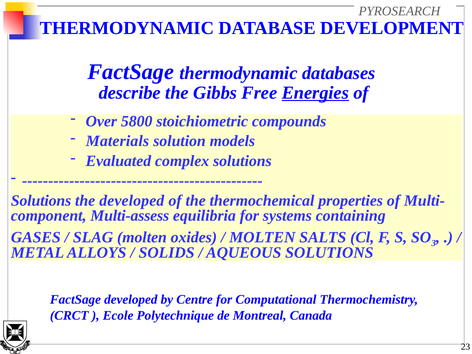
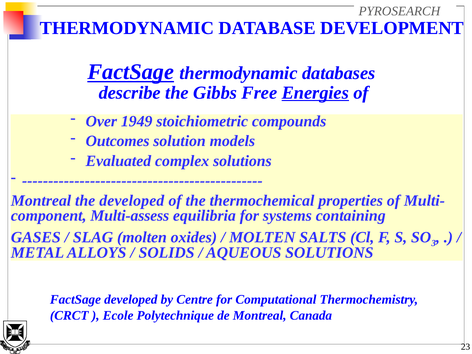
FactSage at (131, 72) underline: none -> present
5800: 5800 -> 1949
Materials: Materials -> Outcomes
Solutions at (41, 201): Solutions -> Montreal
